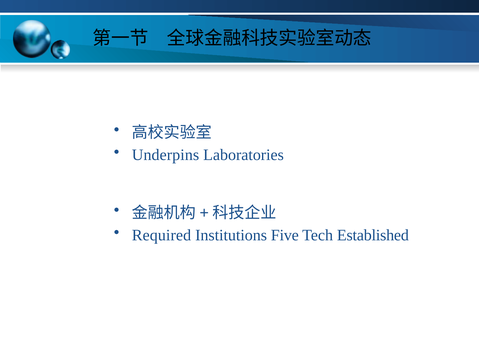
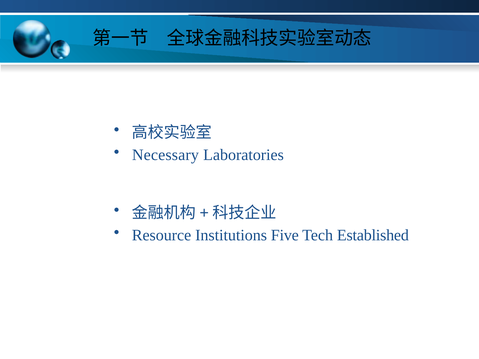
Underpins: Underpins -> Necessary
Required: Required -> Resource
